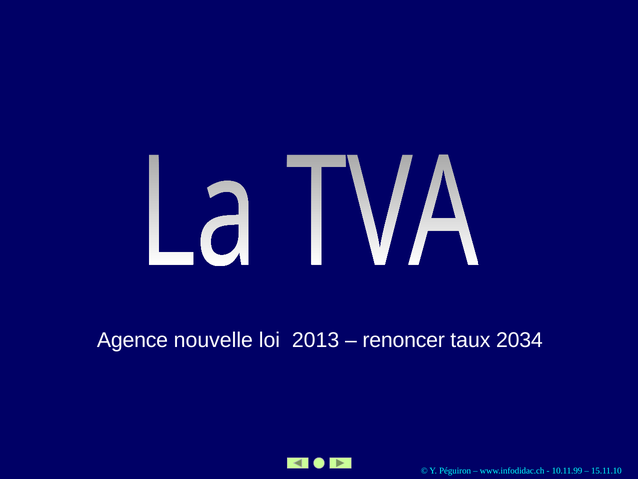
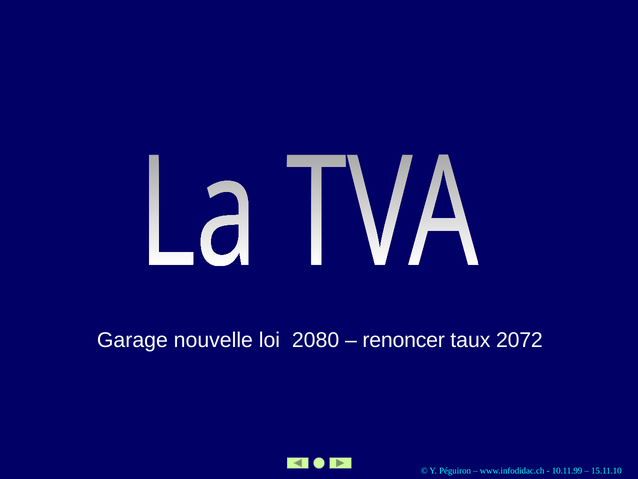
Agence: Agence -> Garage
2013: 2013 -> 2080
2034: 2034 -> 2072
